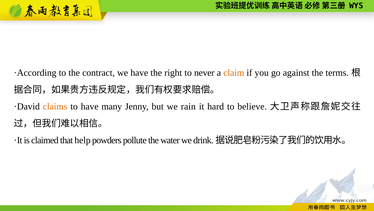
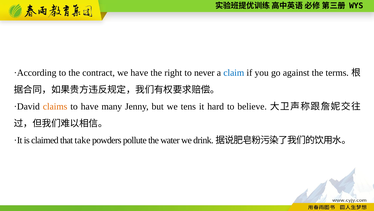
claim colour: orange -> blue
rain: rain -> tens
help: help -> take
